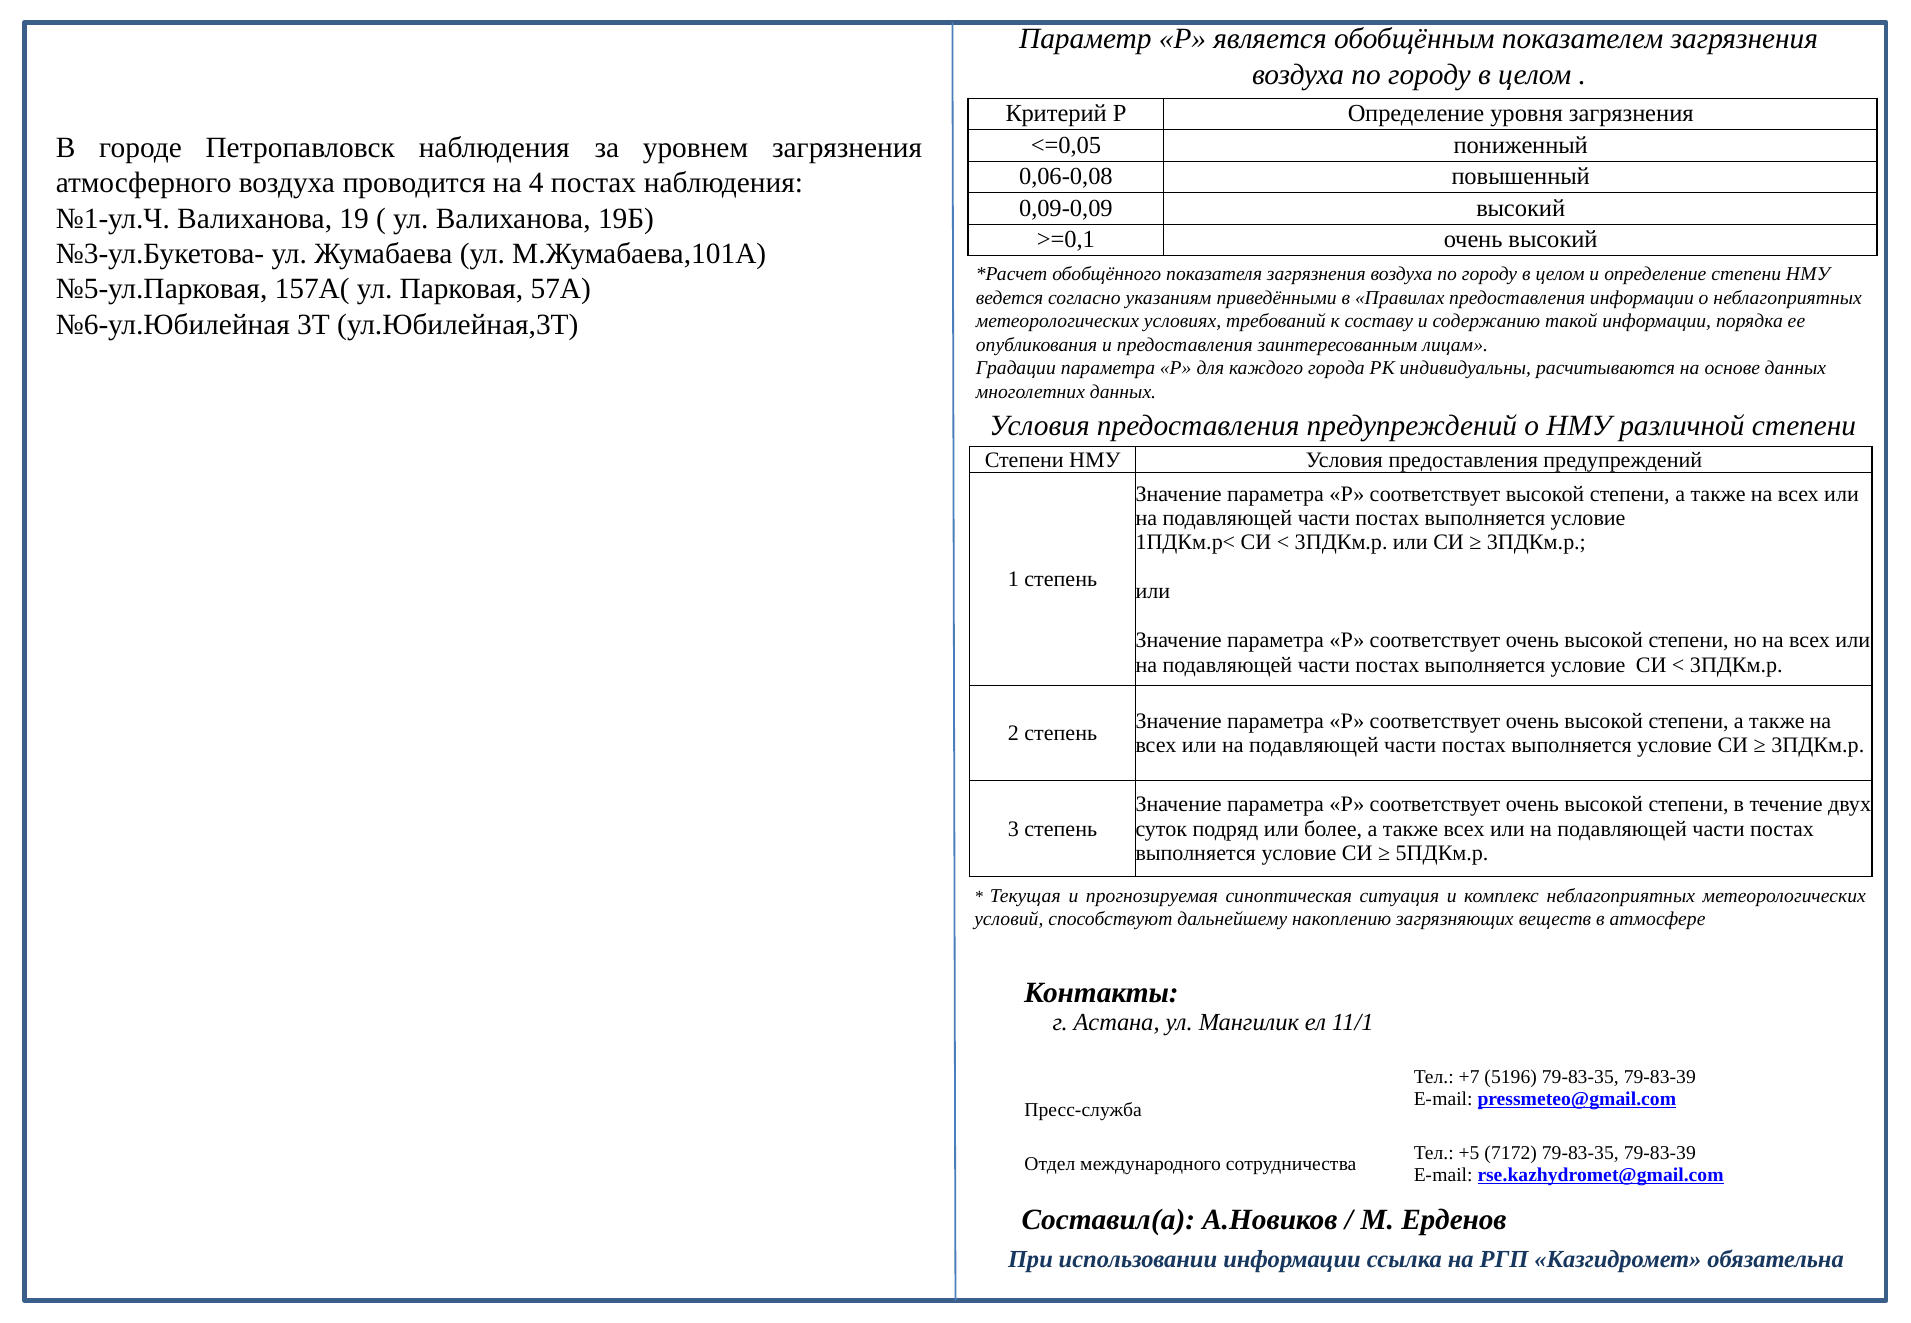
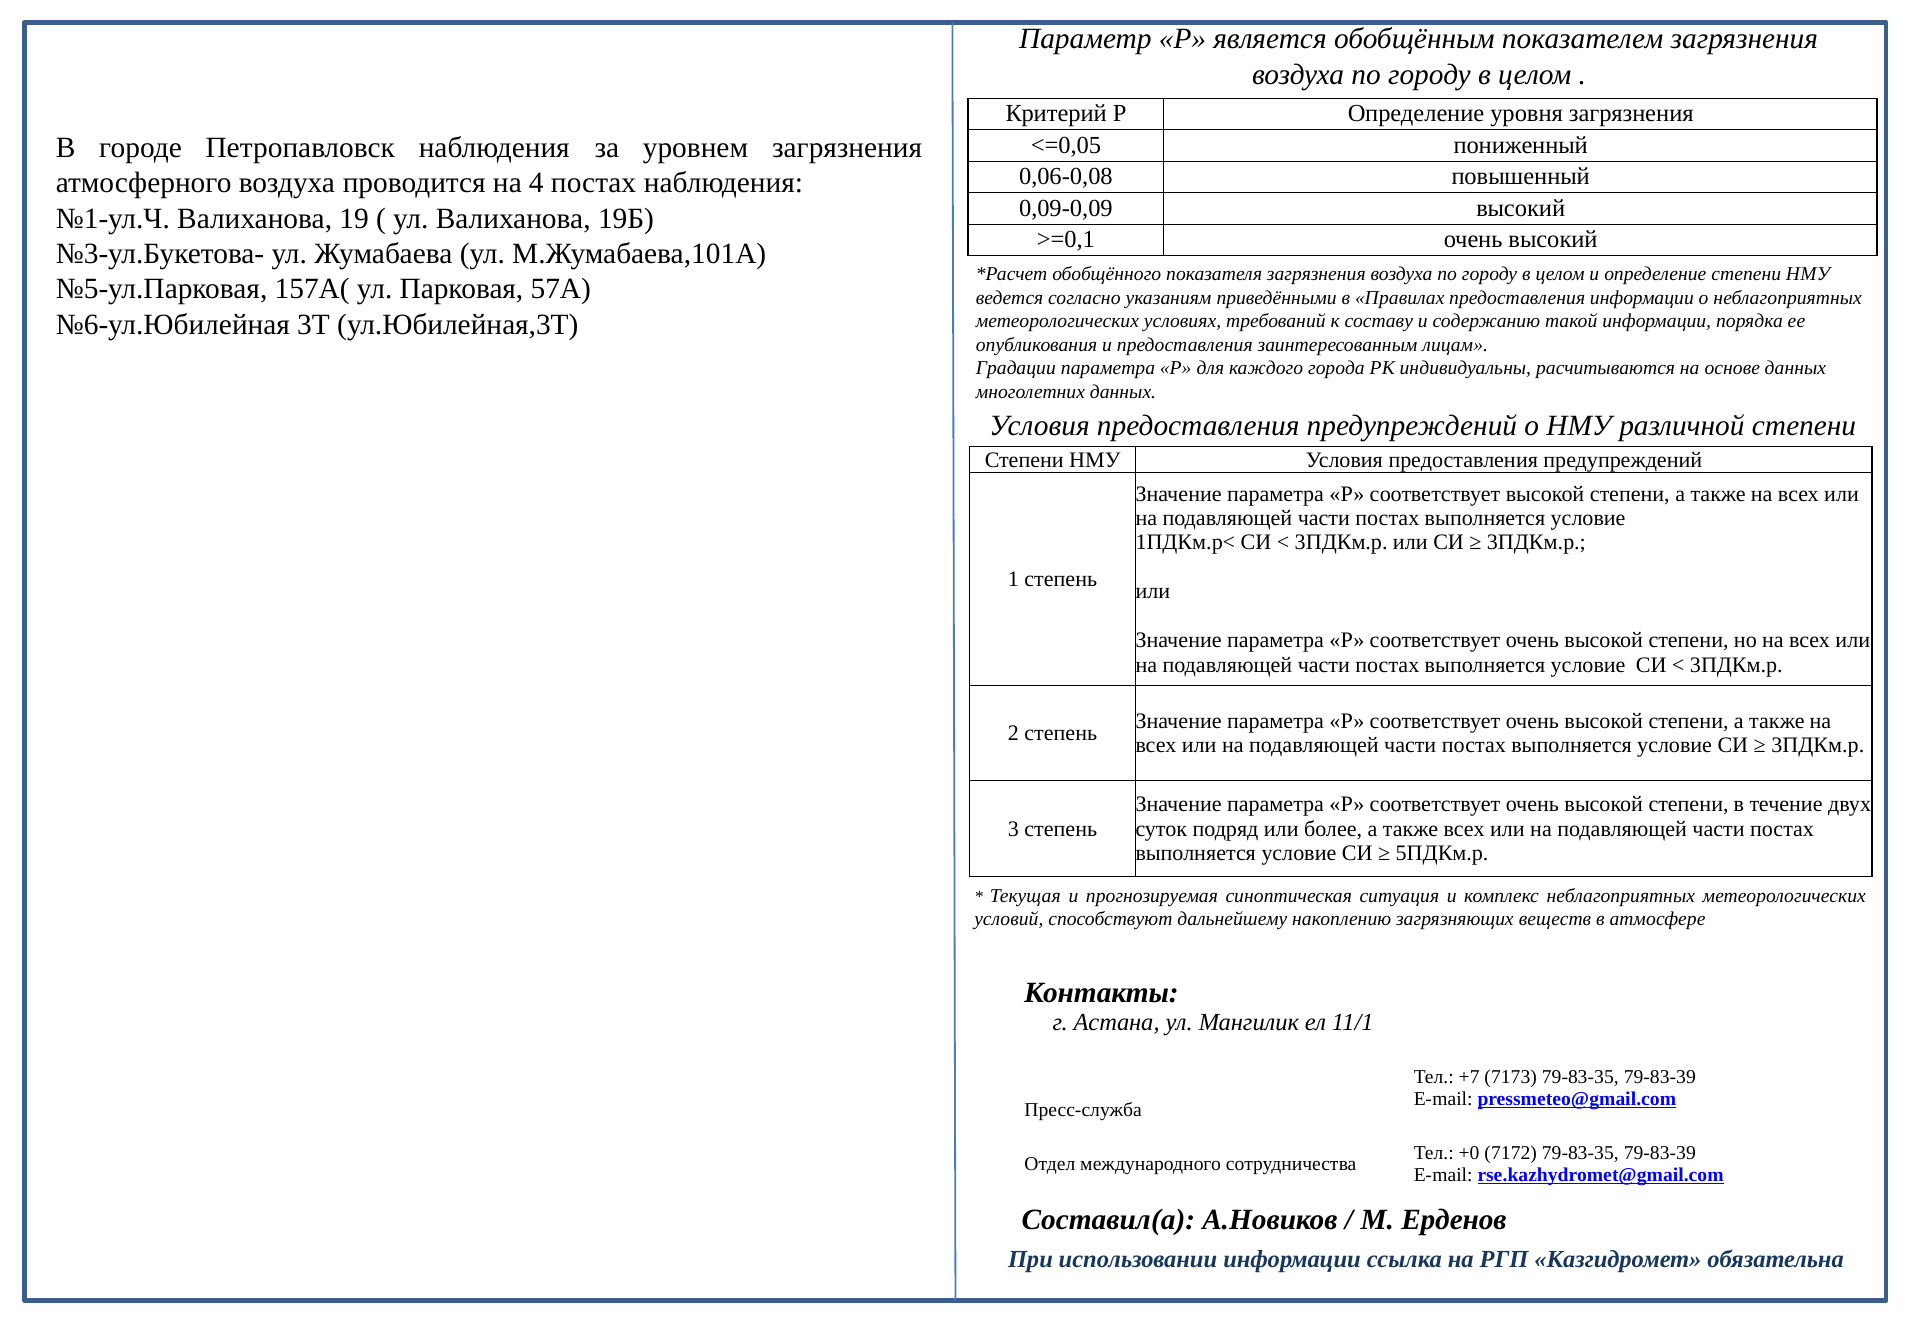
5196: 5196 -> 7173
+5: +5 -> +0
